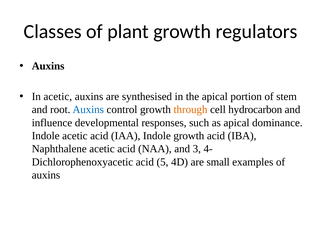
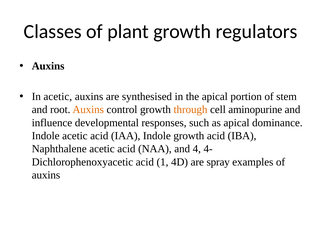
Auxins at (88, 109) colour: blue -> orange
hydrocarbon: hydrocarbon -> aminopurine
3: 3 -> 4
5: 5 -> 1
small: small -> spray
